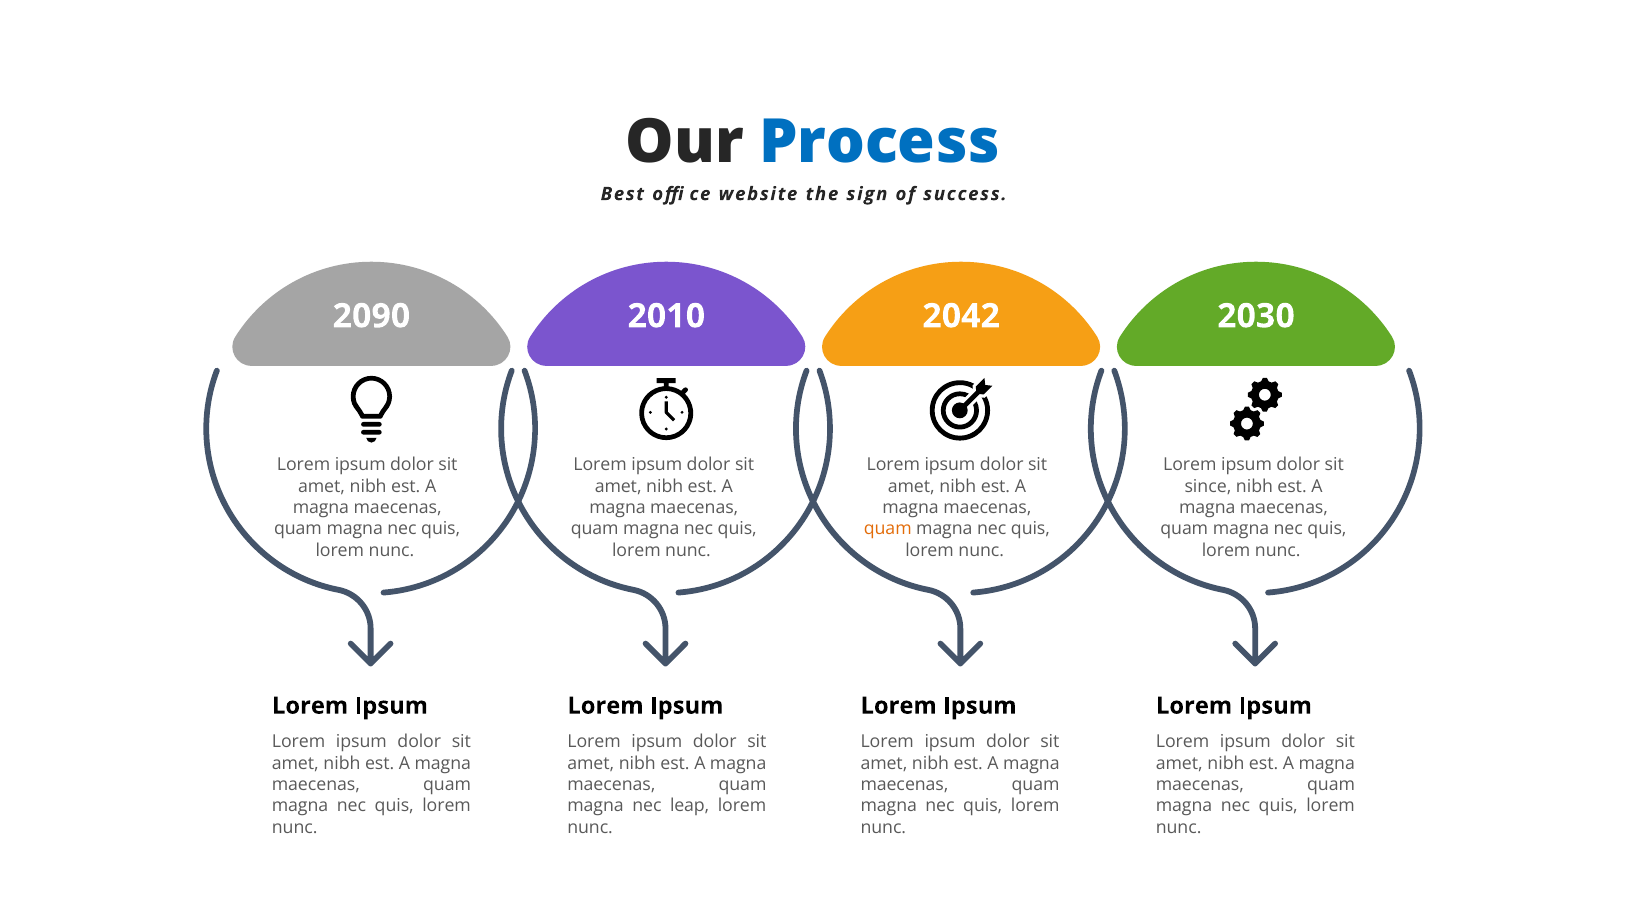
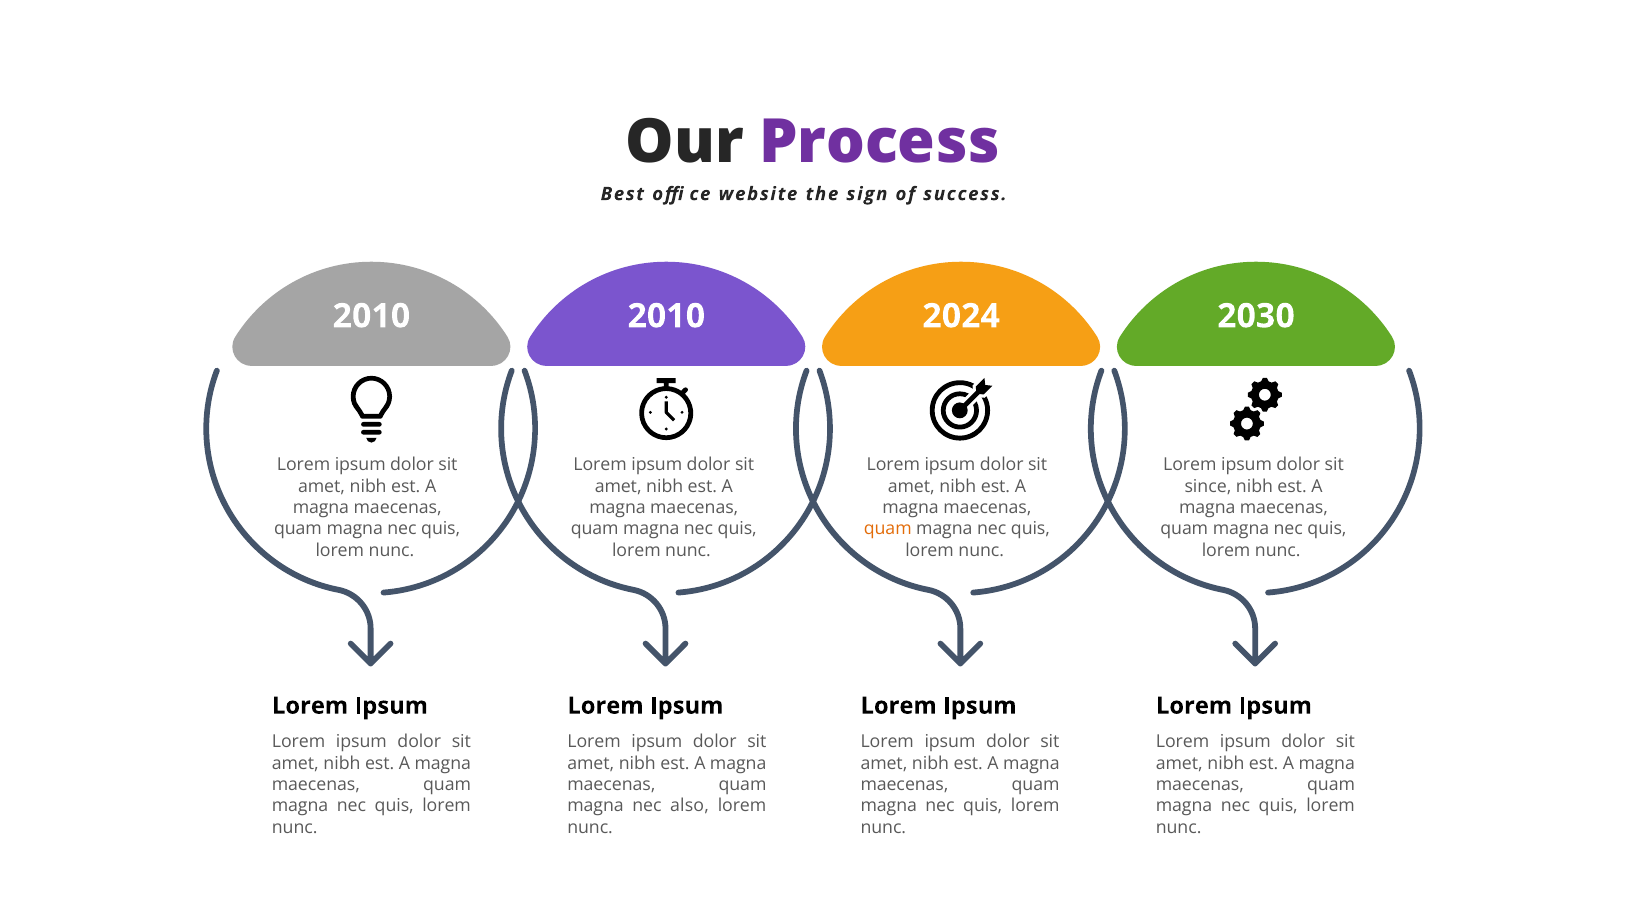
Process colour: blue -> purple
2090 at (371, 316): 2090 -> 2010
2042: 2042 -> 2024
leap: leap -> also
